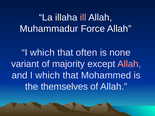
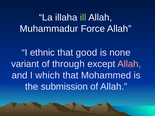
ill colour: pink -> light green
which at (42, 53): which -> ethnic
often: often -> good
majority: majority -> through
themselves: themselves -> submission
